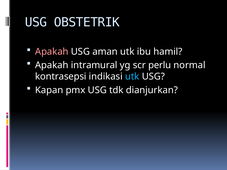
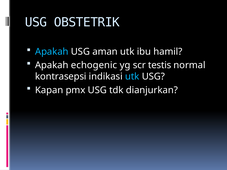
Apakah at (52, 52) colour: pink -> light blue
intramural: intramural -> echogenic
perlu: perlu -> testis
